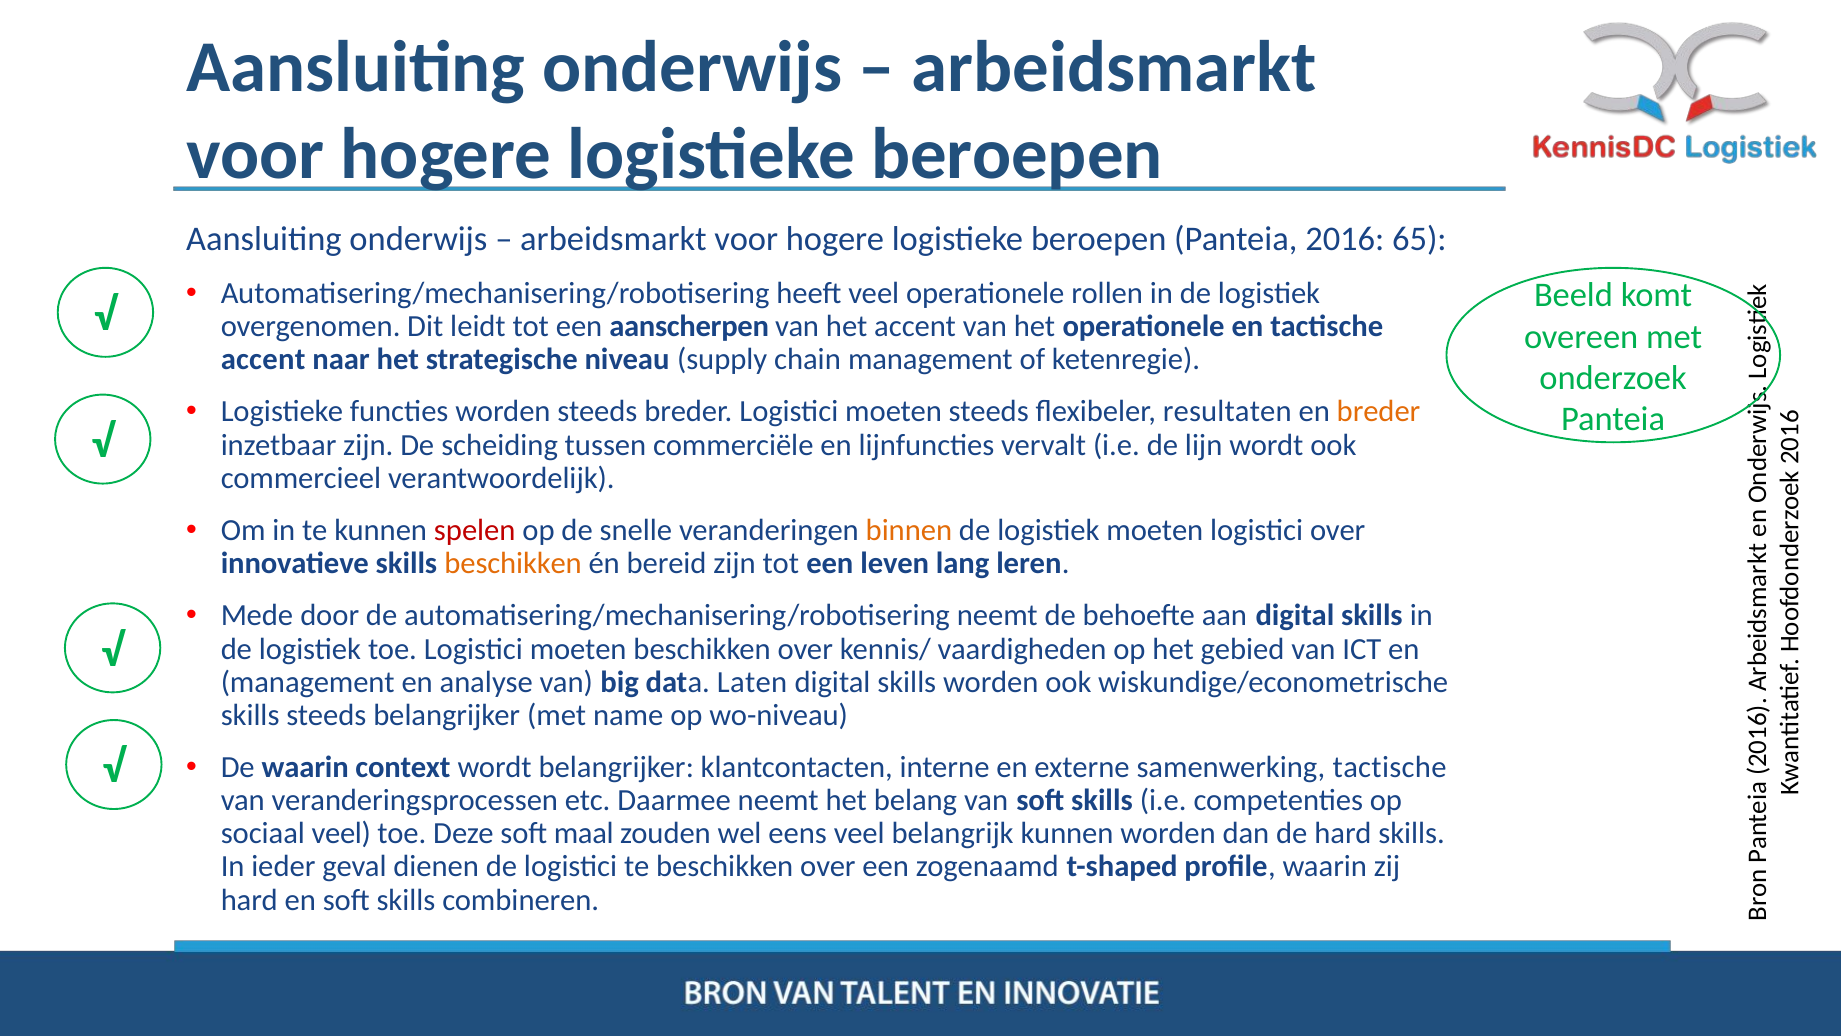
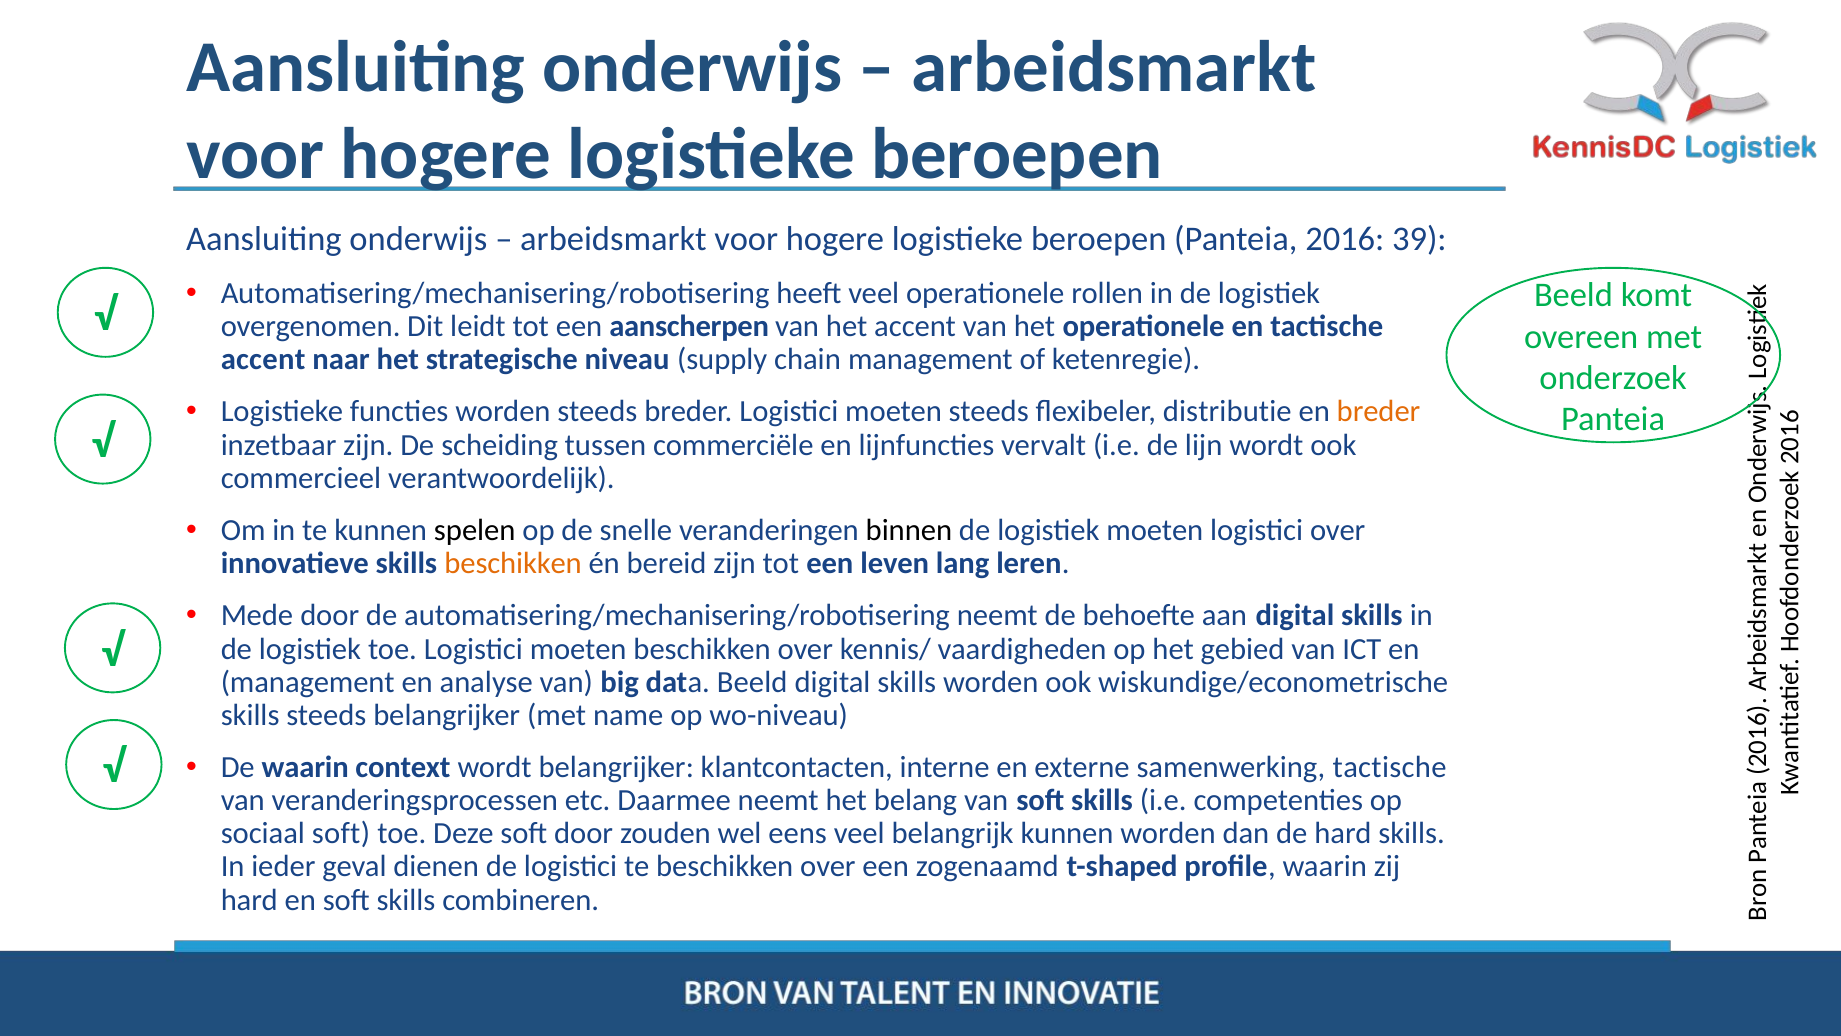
65: 65 -> 39
resultaten: resultaten -> distributie
spelen colour: red -> black
binnen colour: orange -> black
data Laten: Laten -> Beeld
sociaal veel: veel -> soft
soft maal: maal -> door
